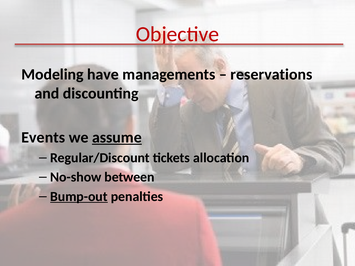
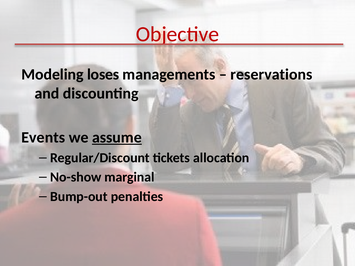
have: have -> loses
between: between -> marginal
Bump-out underline: present -> none
